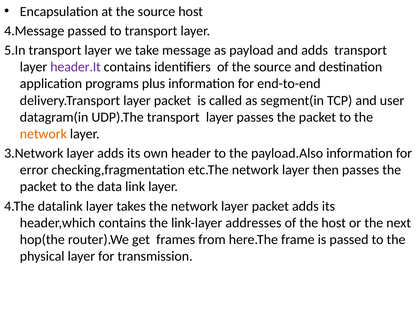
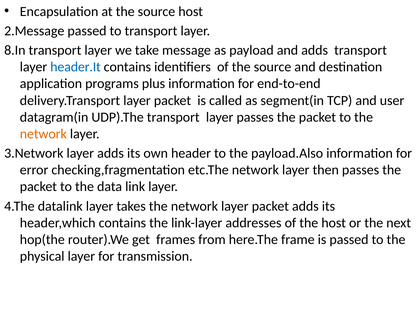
4.Message: 4.Message -> 2.Message
5.In: 5.In -> 8.In
header.It colour: purple -> blue
